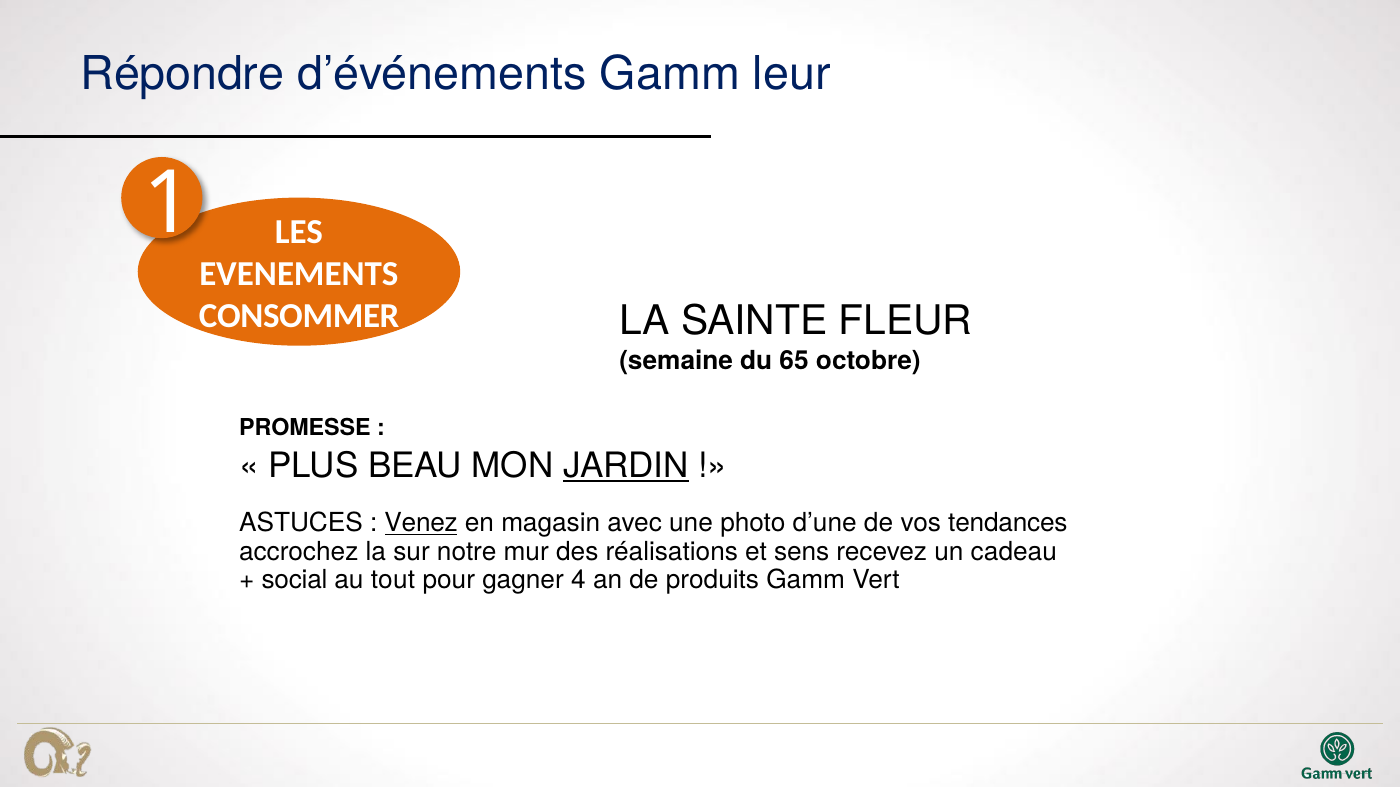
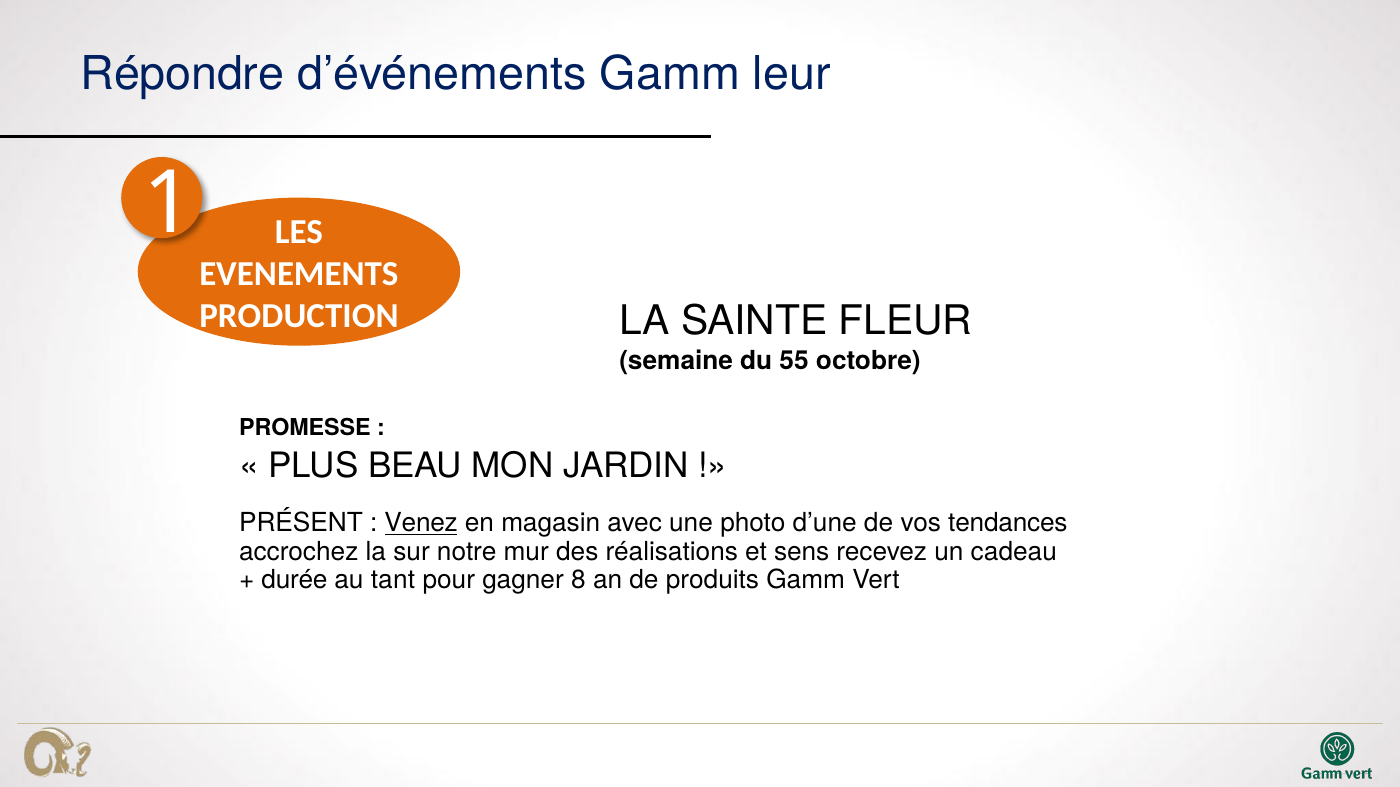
CONSOMMER: CONSOMMER -> PRODUCTION
65: 65 -> 55
JARDIN underline: present -> none
ASTUCES: ASTUCES -> PRÉSENT
social: social -> durée
tout: tout -> tant
4: 4 -> 8
